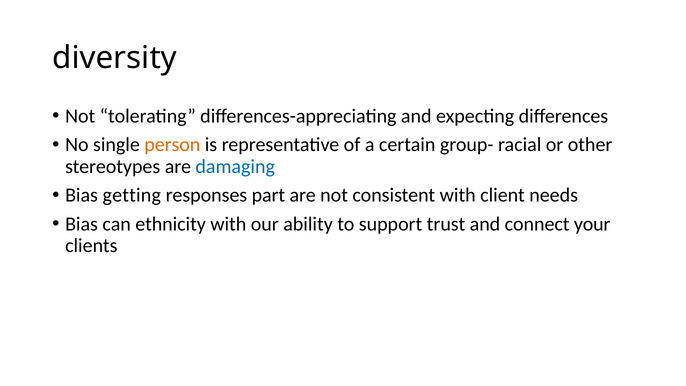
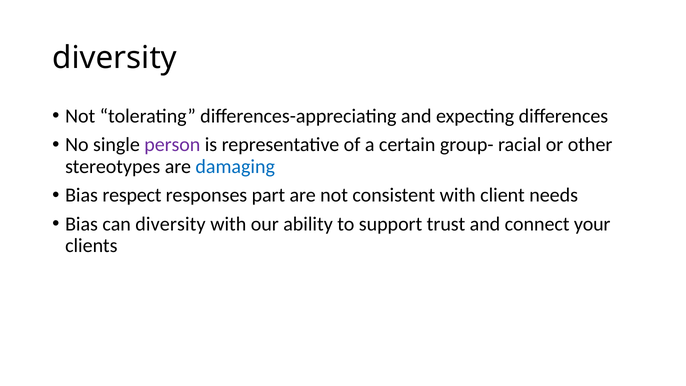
person colour: orange -> purple
getting: getting -> respect
can ethnicity: ethnicity -> diversity
